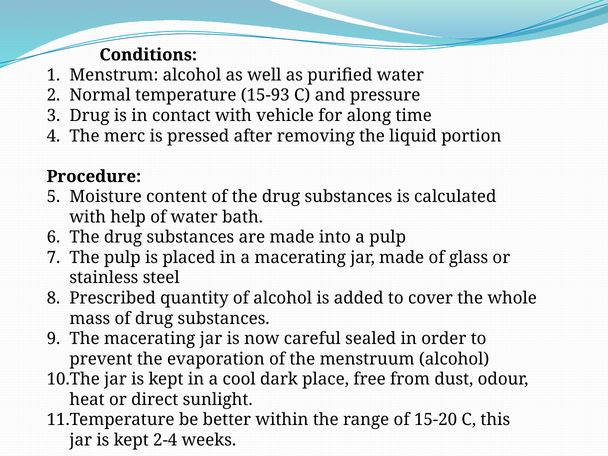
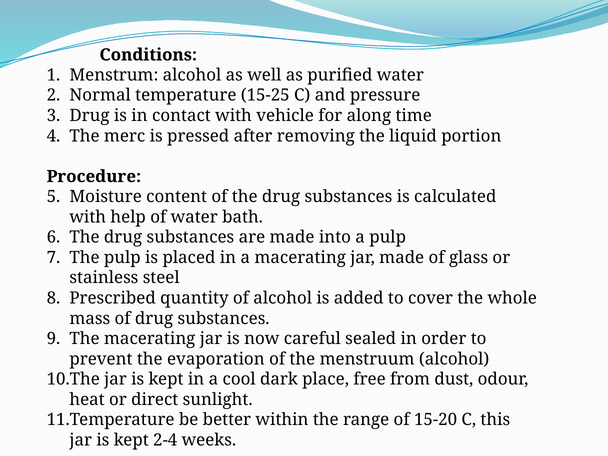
15-93: 15-93 -> 15-25
